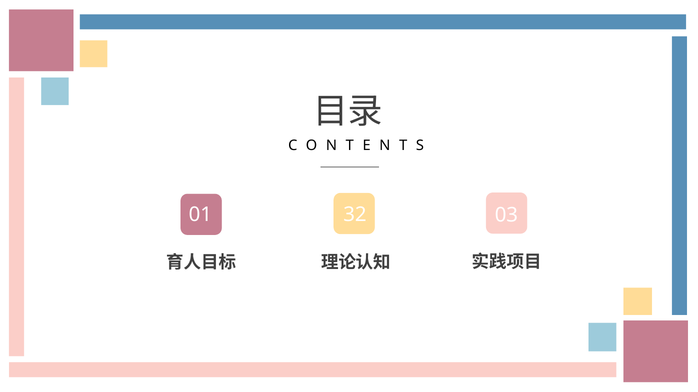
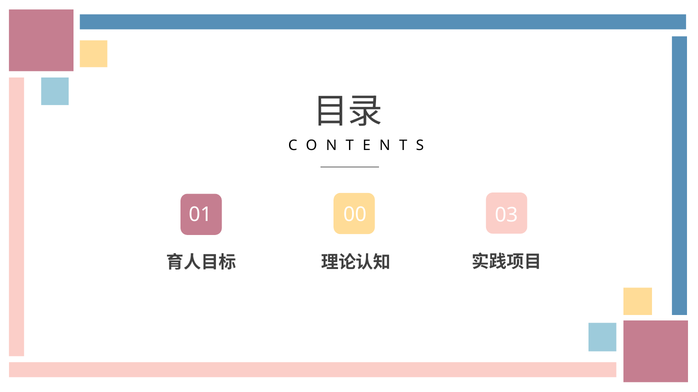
32: 32 -> 00
